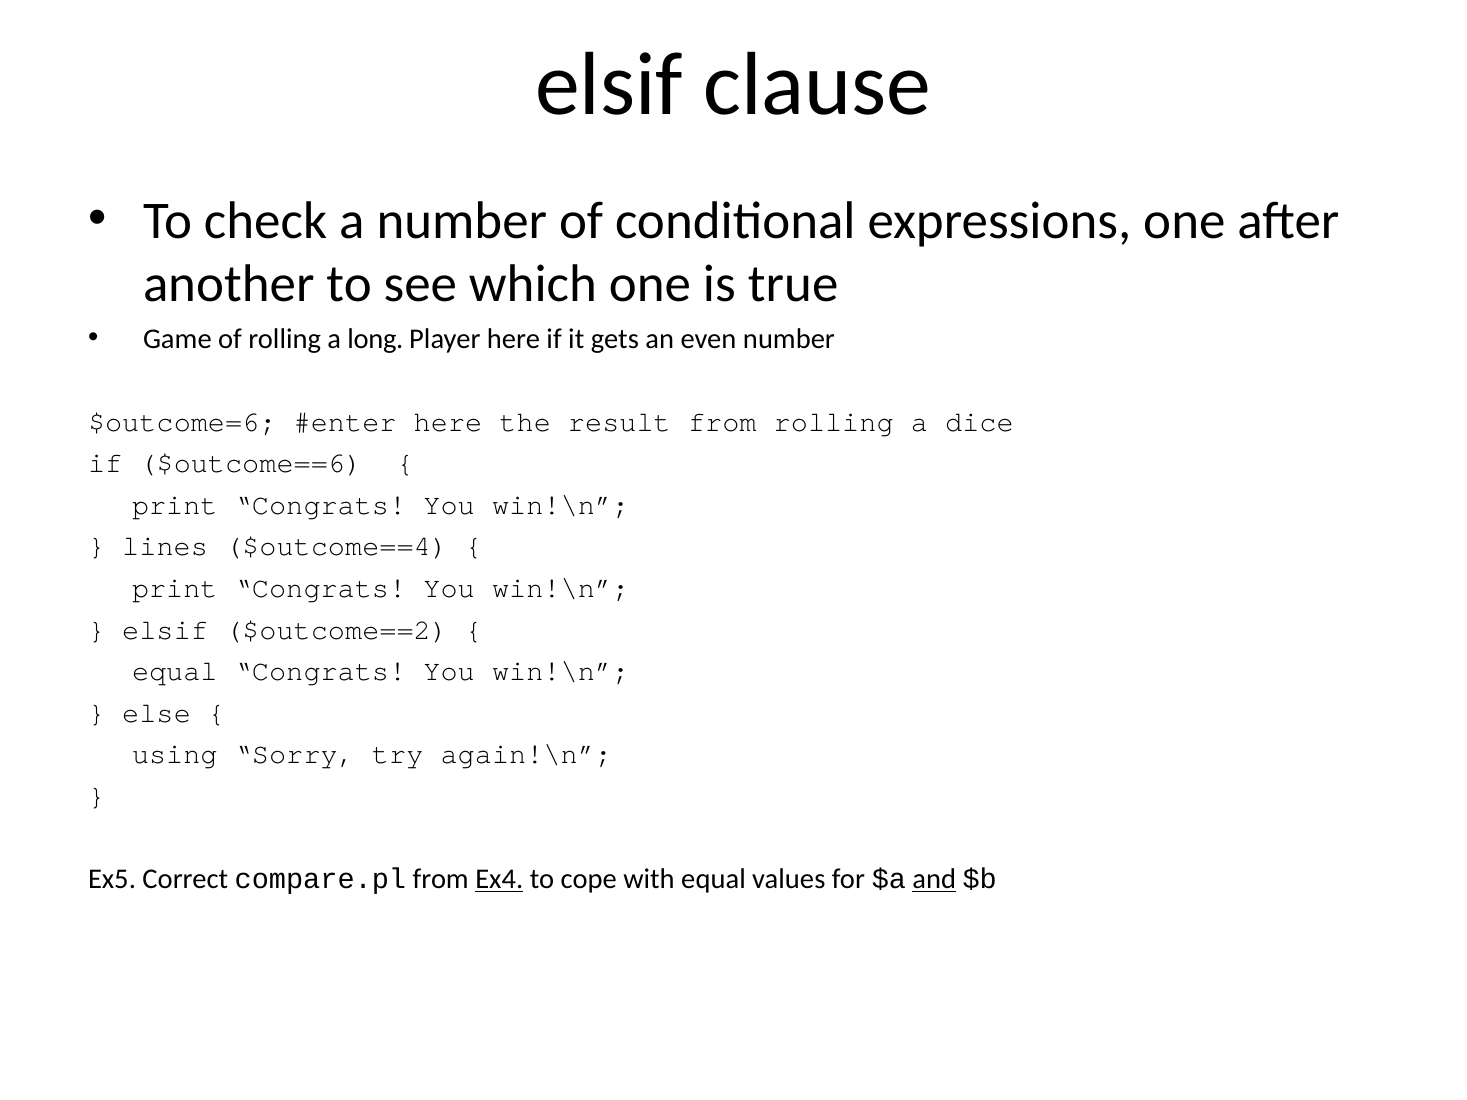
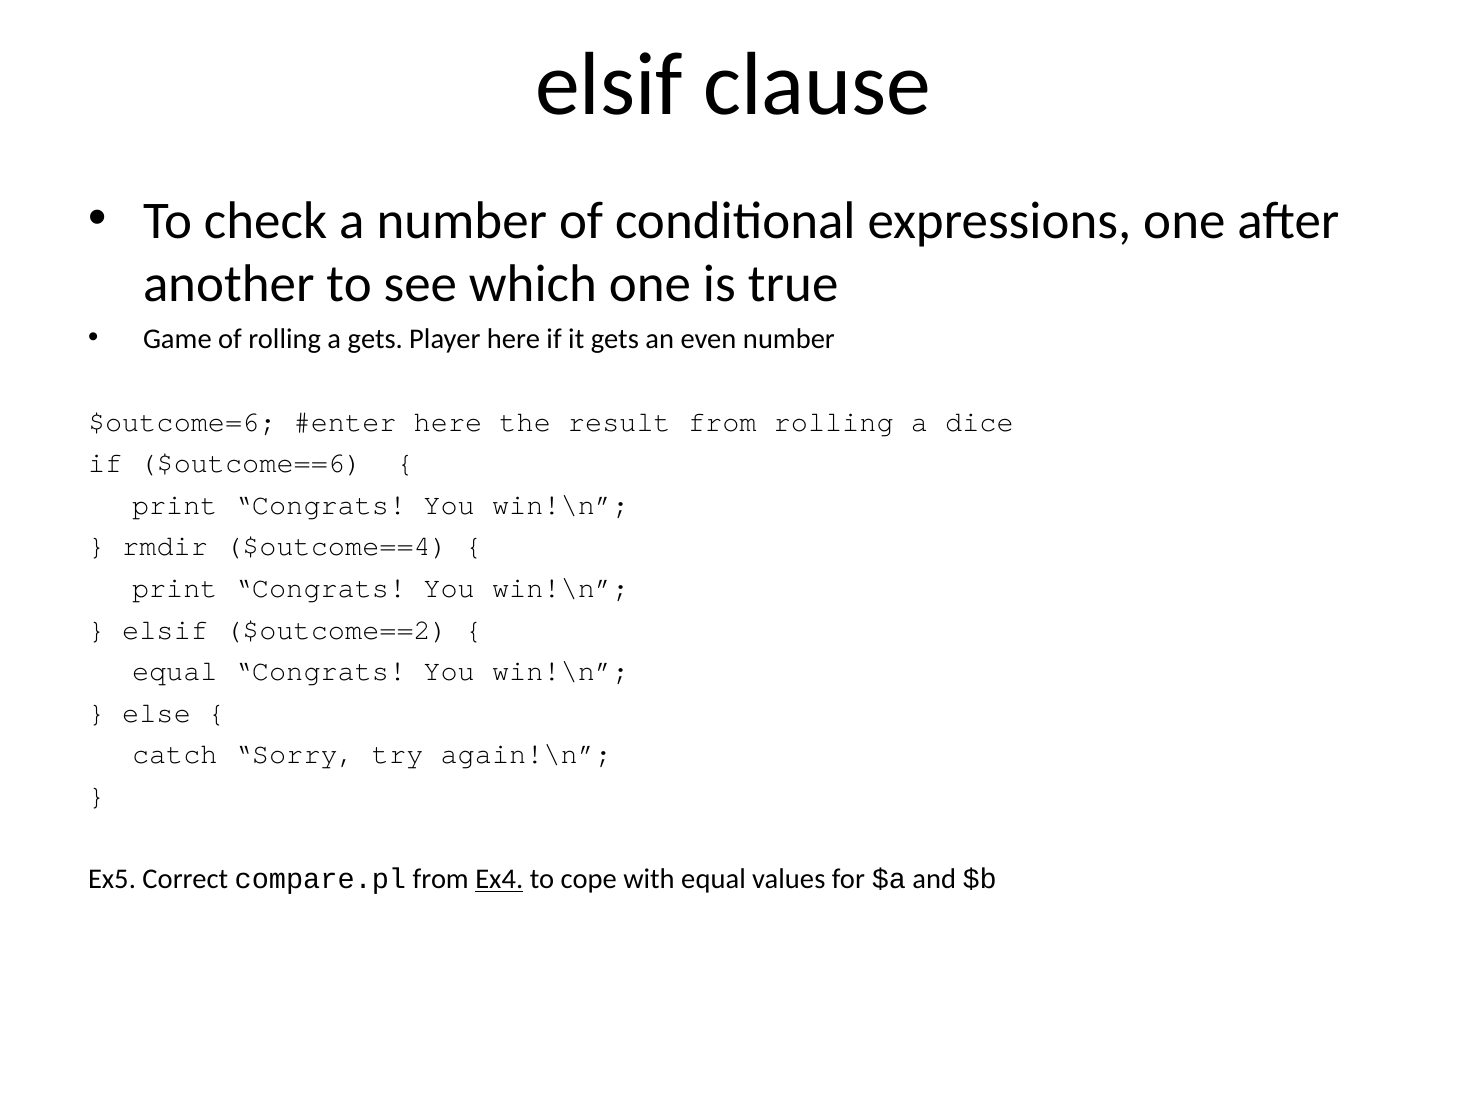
a long: long -> gets
lines: lines -> rmdir
using: using -> catch
and underline: present -> none
